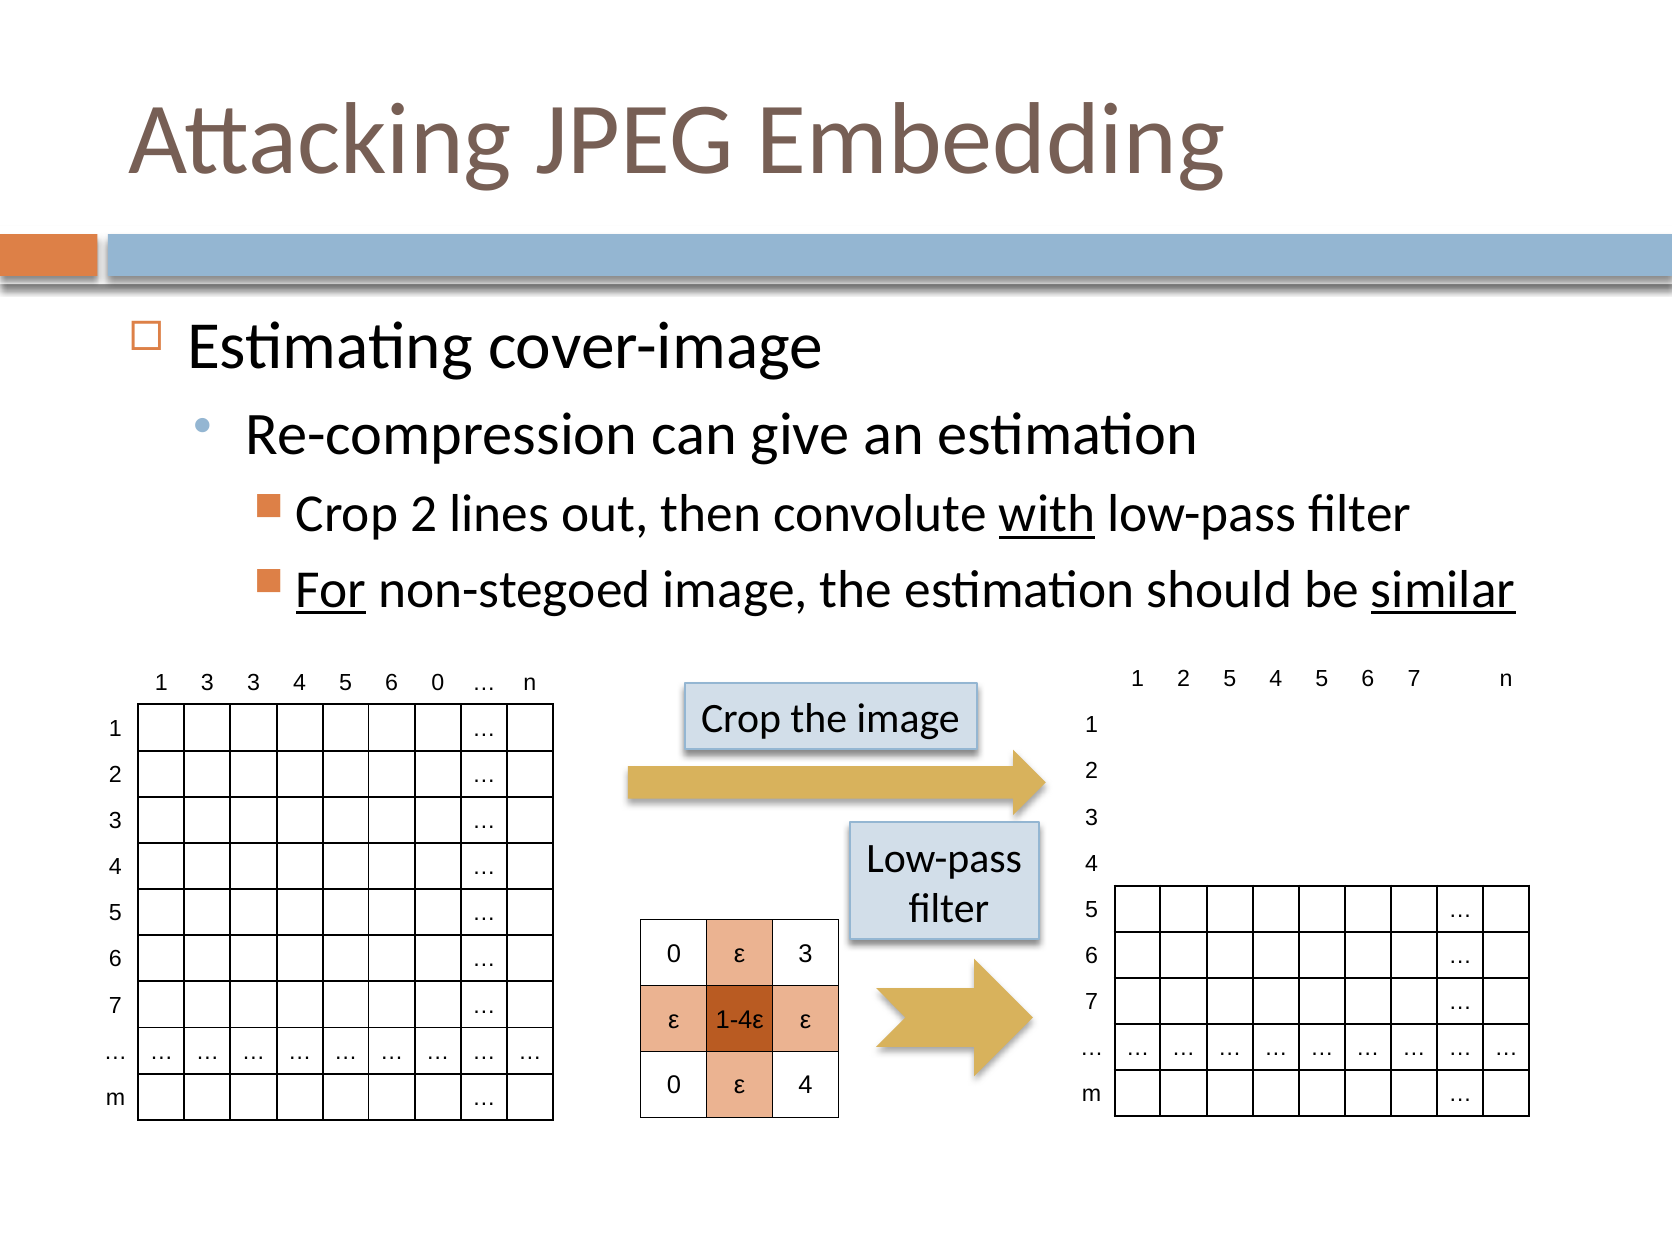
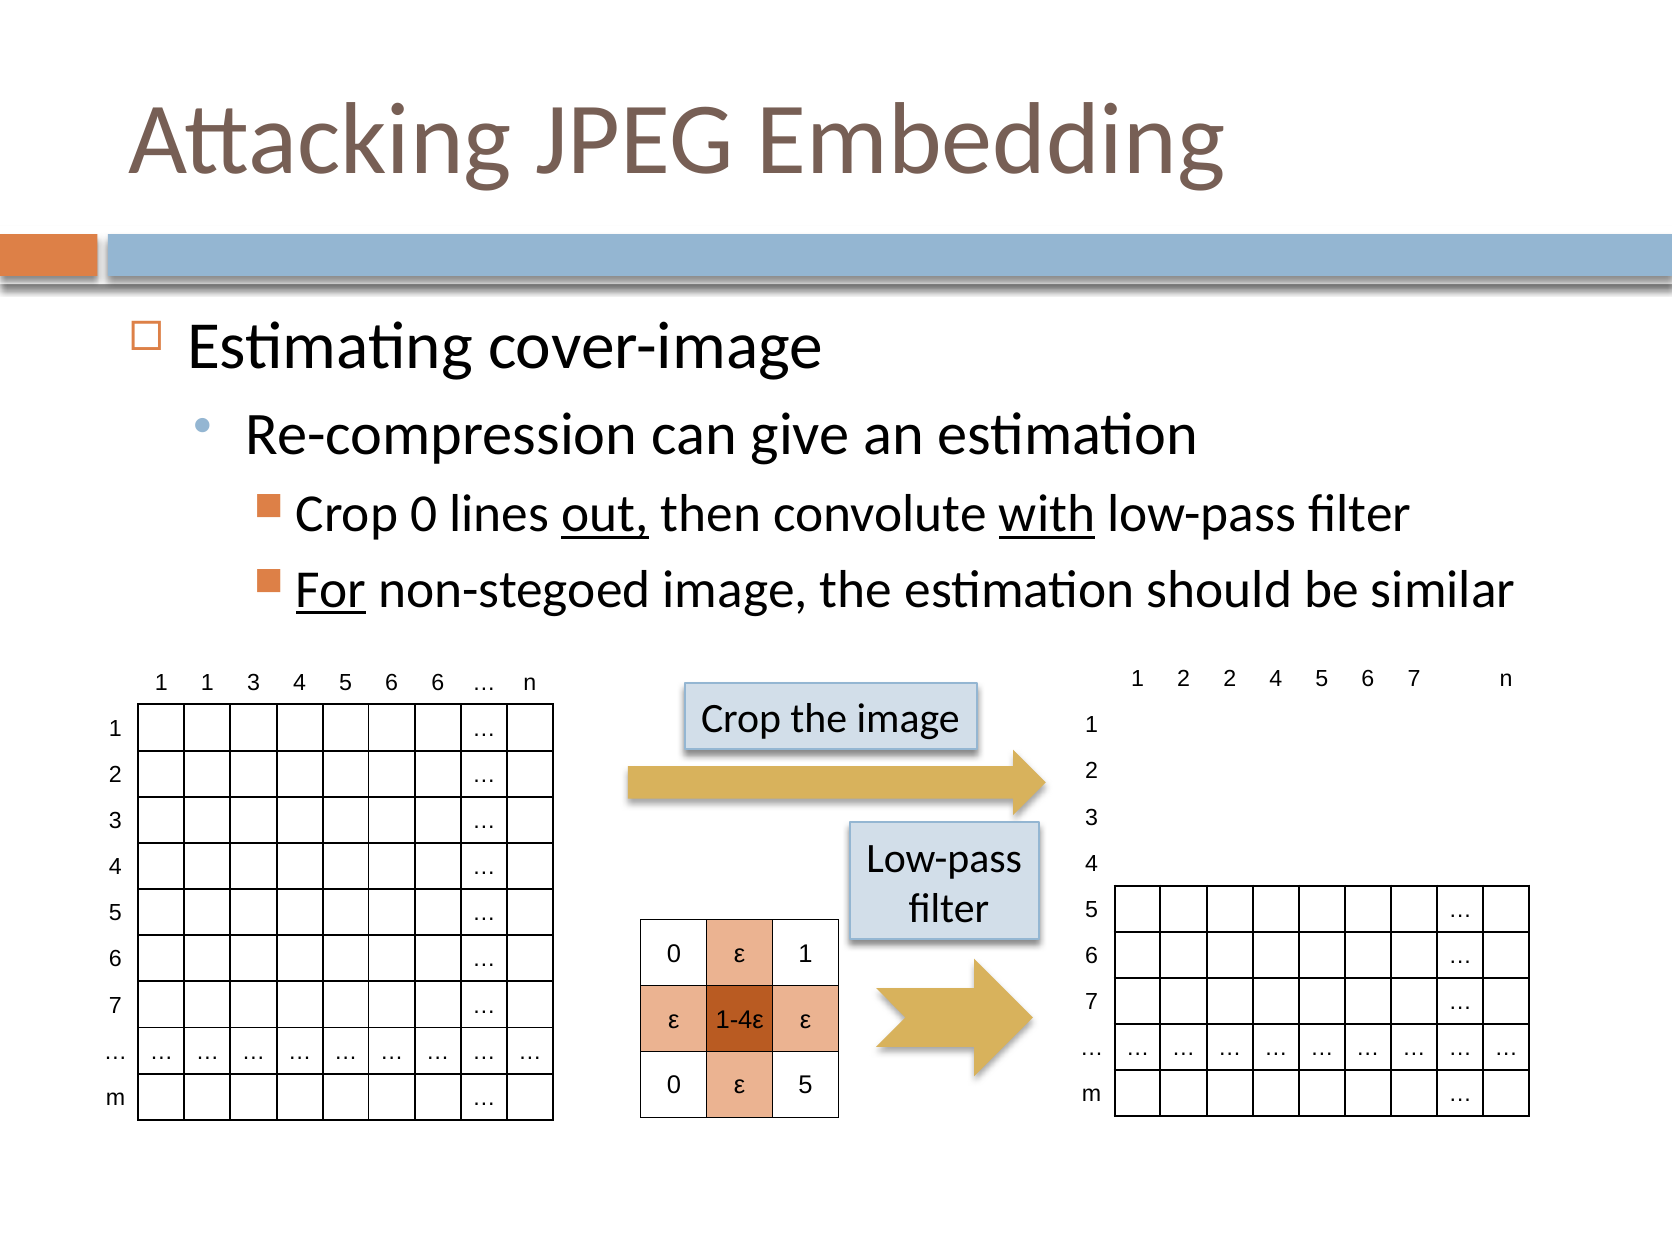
Crop 2: 2 -> 0
out underline: none -> present
similar underline: present -> none
2 5: 5 -> 2
1 3: 3 -> 1
6 0: 0 -> 6
ε 3: 3 -> 1
ε 4: 4 -> 5
